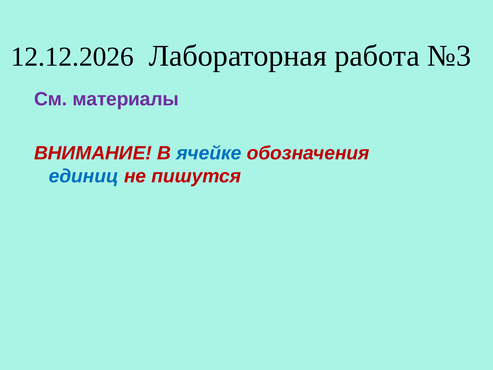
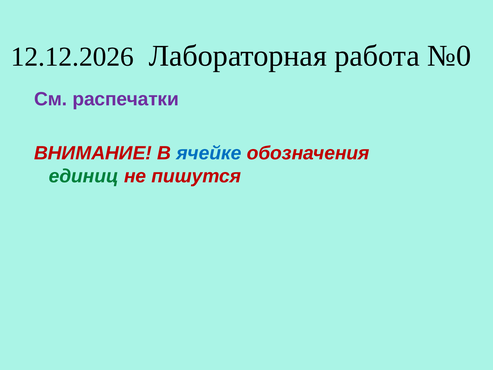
№3: №3 -> №0
материалы: материалы -> распечатки
единиц colour: blue -> green
